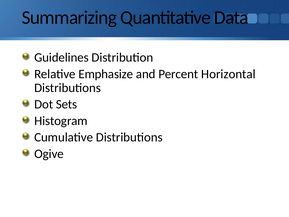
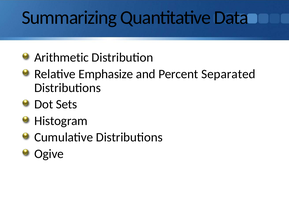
Guidelines: Guidelines -> Arithmetic
Horizontal: Horizontal -> Separated
